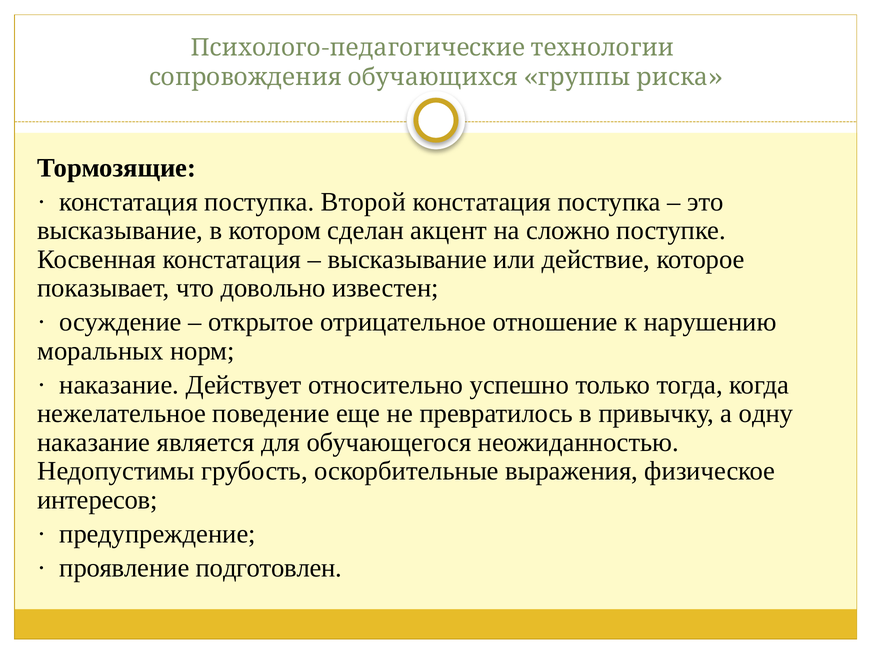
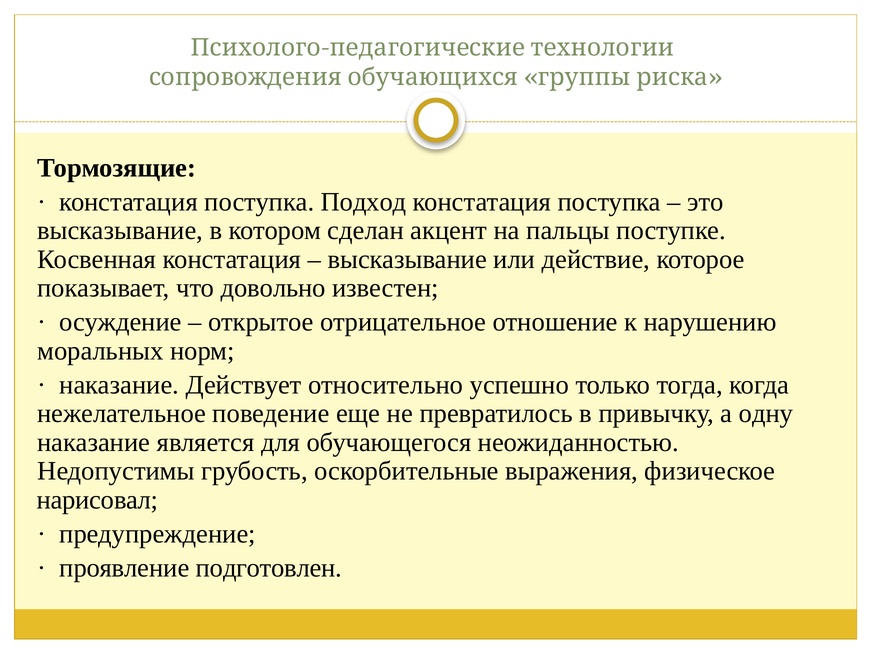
Второй: Второй -> Подход
сложно: сложно -> пальцы
интересов: интересов -> нарисовал
